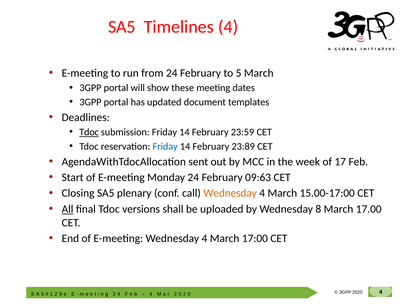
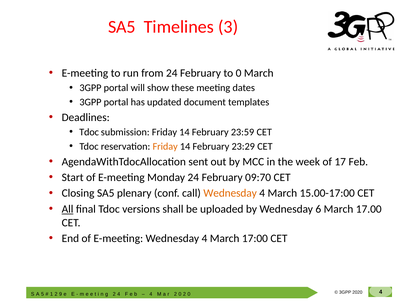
Timelines 4: 4 -> 3
to 5: 5 -> 0
Tdoc at (89, 132) underline: present -> none
Friday at (165, 146) colour: blue -> orange
23:89: 23:89 -> 23:29
09:63: 09:63 -> 09:70
8: 8 -> 6
